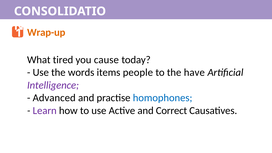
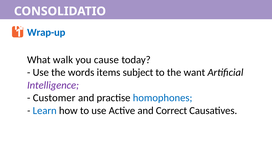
Wrap-up colour: orange -> blue
tired: tired -> walk
people: people -> subject
have: have -> want
Advanced: Advanced -> Customer
Learn colour: purple -> blue
